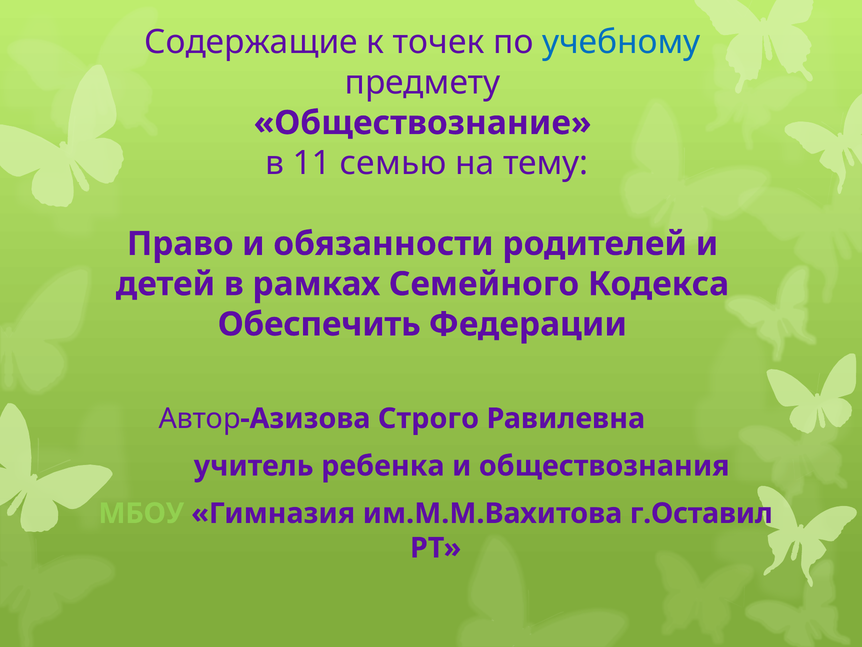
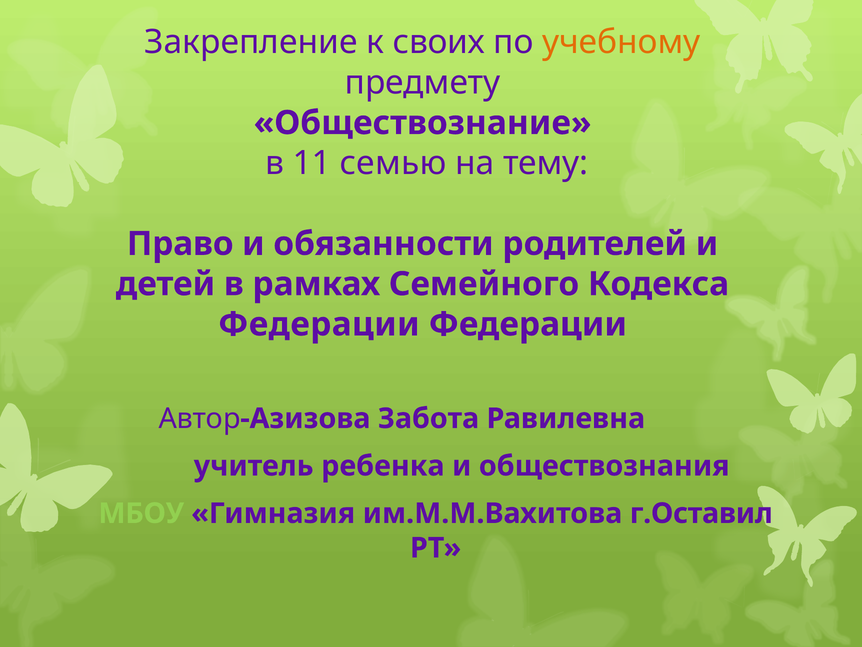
Содержащие: Содержащие -> Закрепление
точек: точек -> своих
учебному colour: blue -> orange
Обеспечить at (319, 324): Обеспечить -> Федерации
Строго: Строго -> Забота
